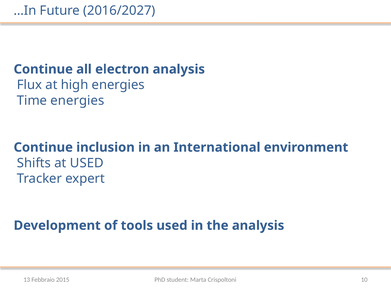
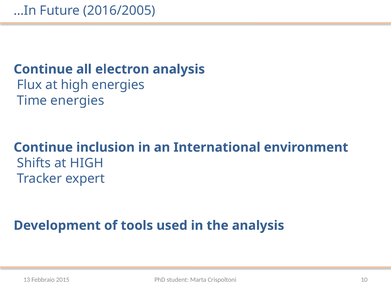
2016/2027: 2016/2027 -> 2016/2005
Shifts at USED: USED -> HIGH
